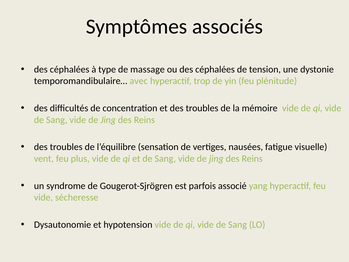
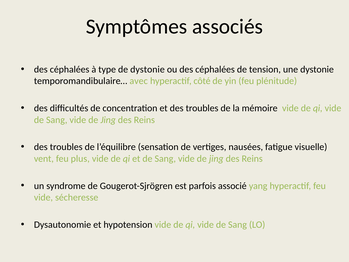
de massage: massage -> dystonie
trop: trop -> côté
